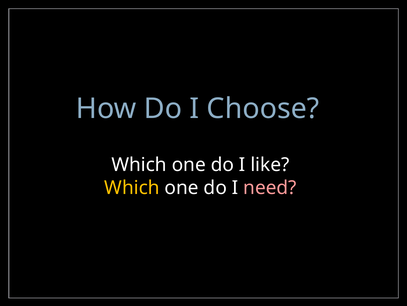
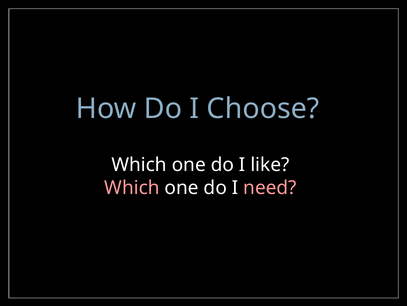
Which at (132, 188) colour: yellow -> pink
